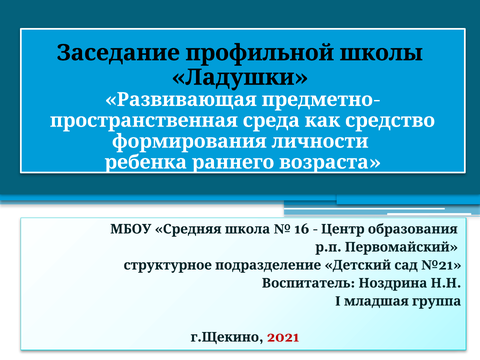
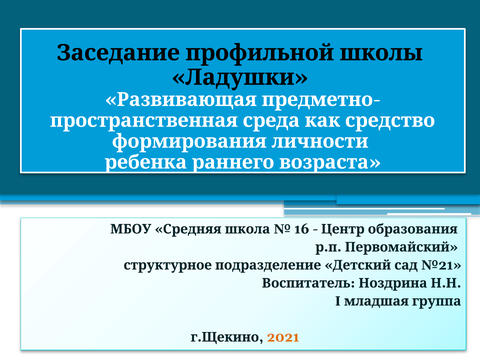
2021 colour: red -> orange
